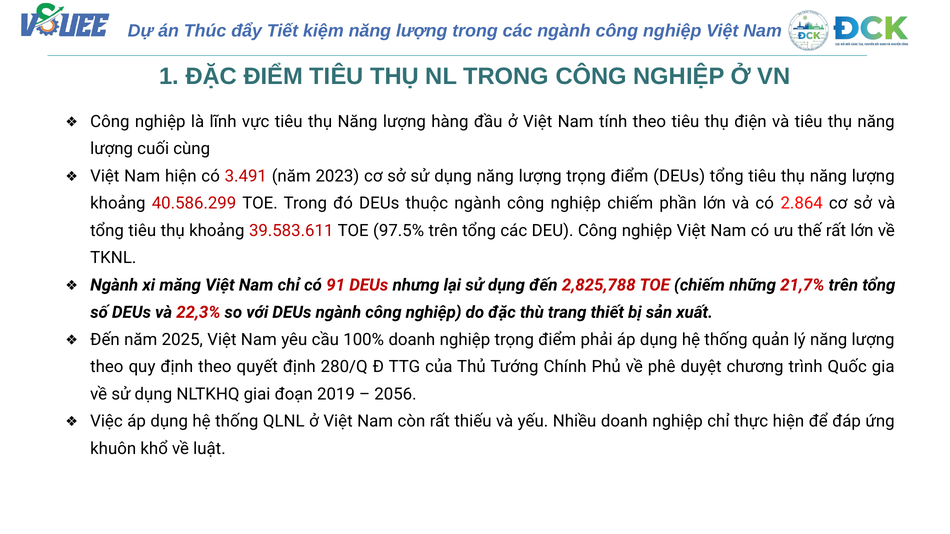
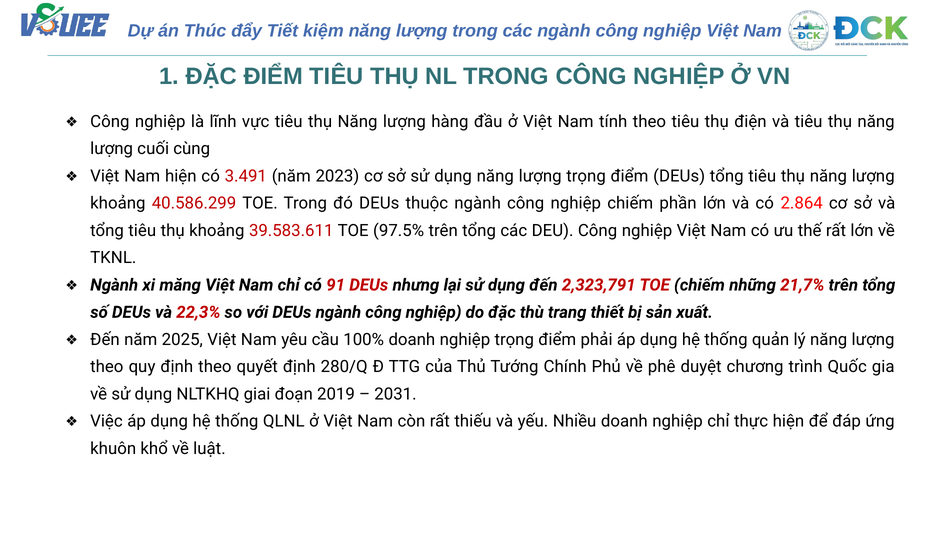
2,825,788: 2,825,788 -> 2,323,791
2056: 2056 -> 2031
